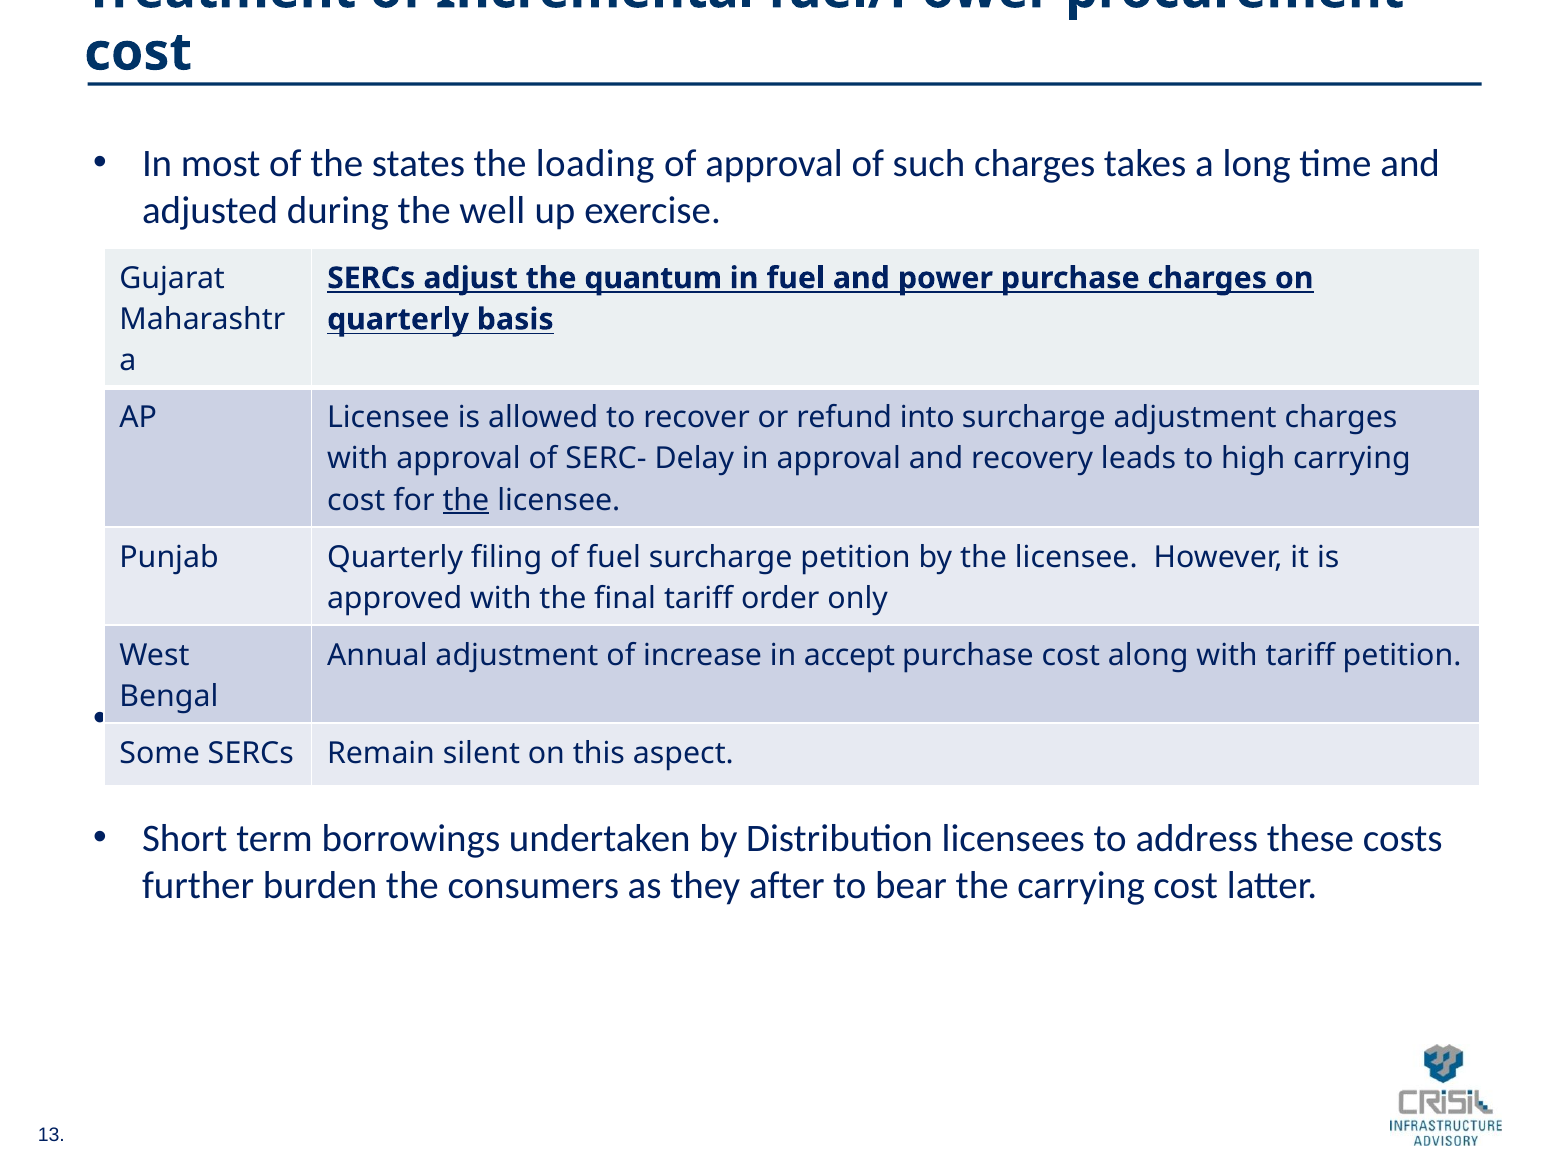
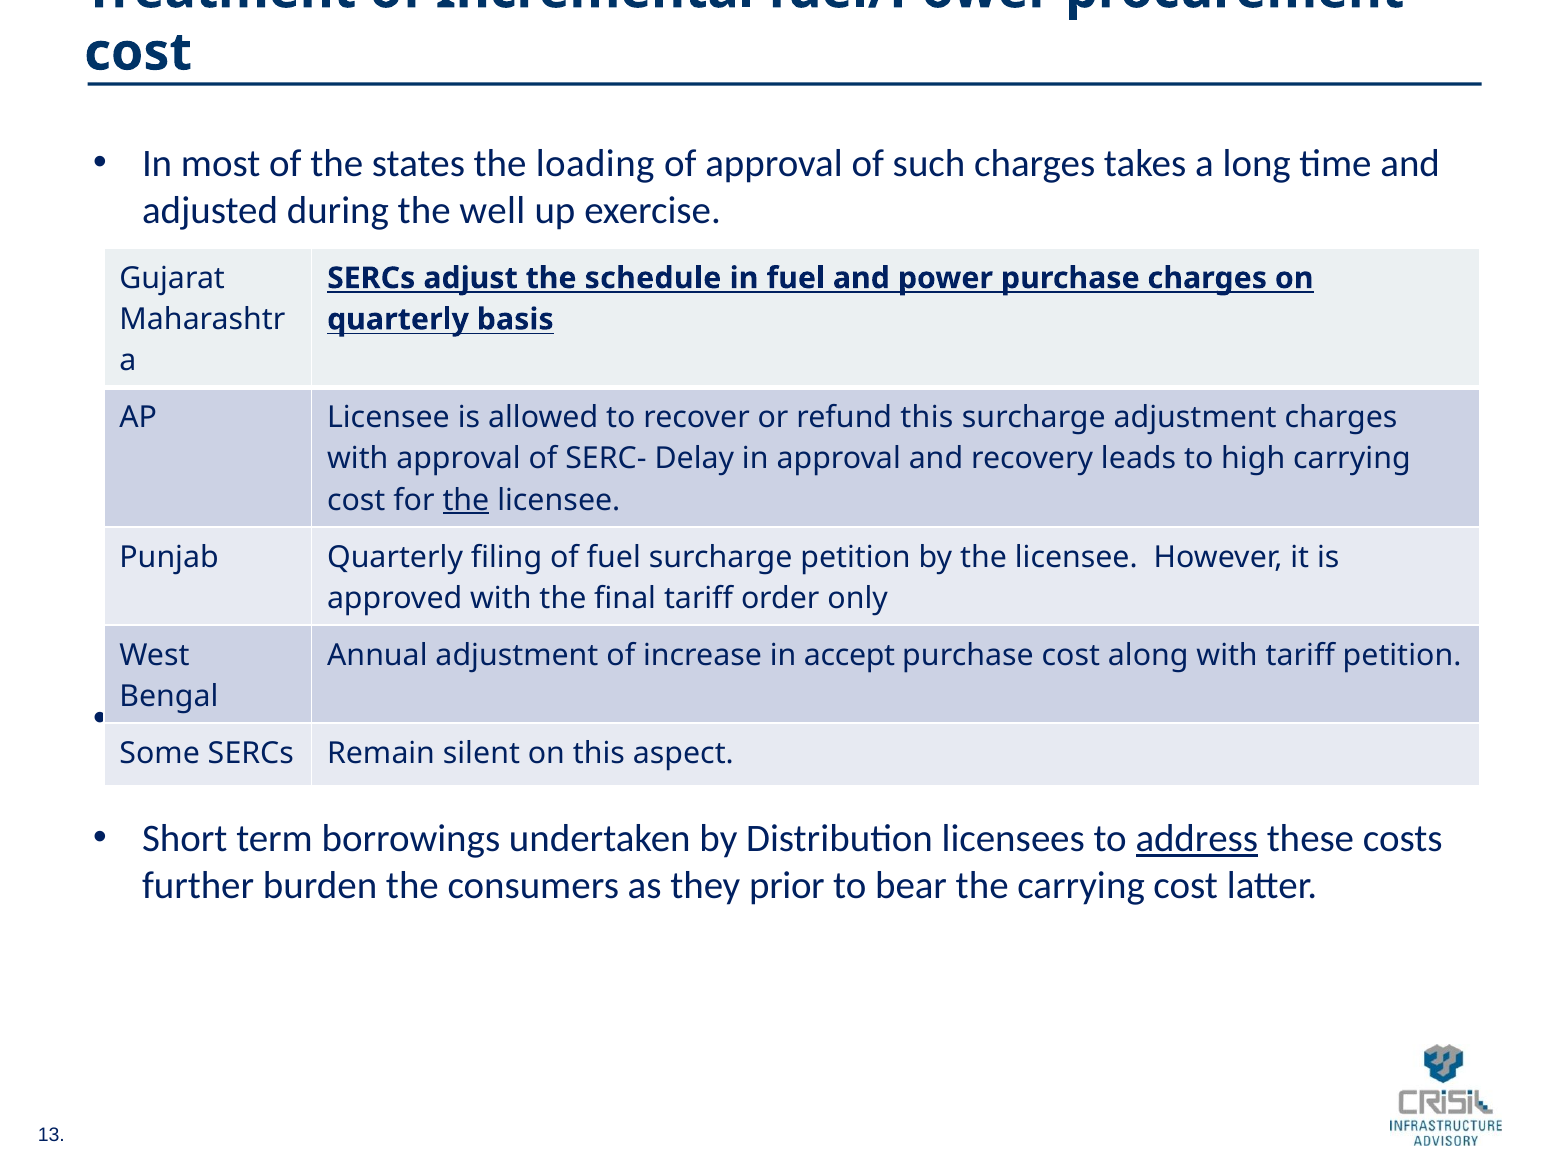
quantum: quantum -> schedule
refund into: into -> this
address underline: none -> present
after: after -> prior
